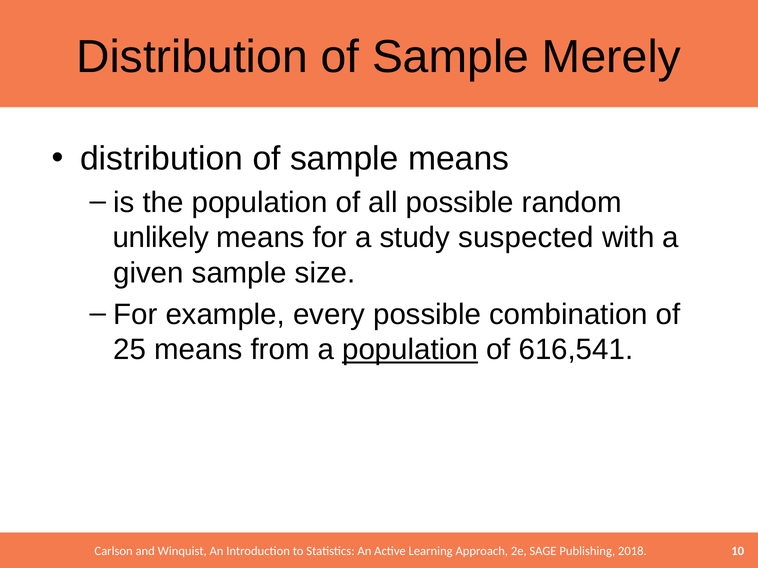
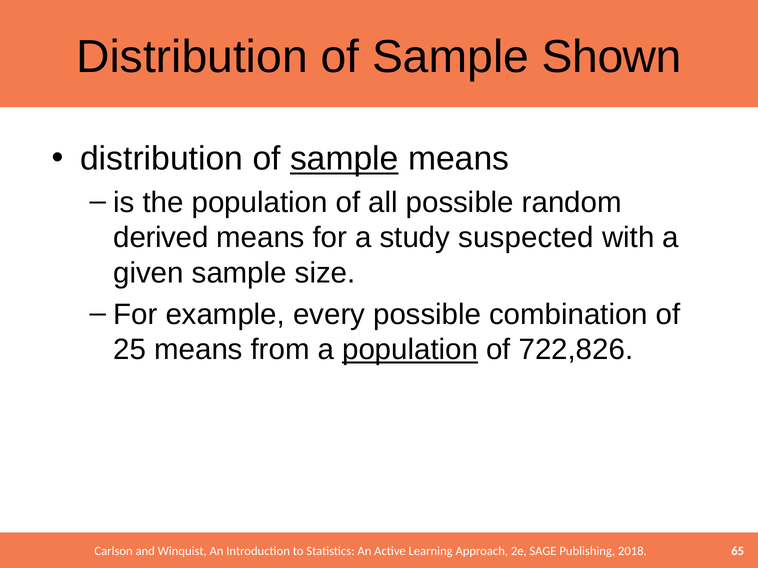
Merely: Merely -> Shown
sample at (344, 159) underline: none -> present
unlikely: unlikely -> derived
616,541: 616,541 -> 722,826
10: 10 -> 65
